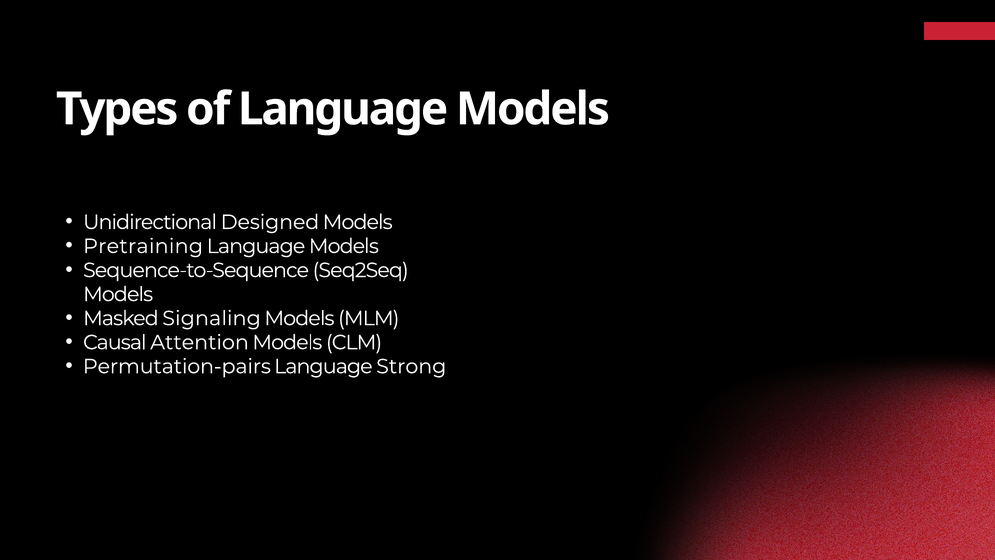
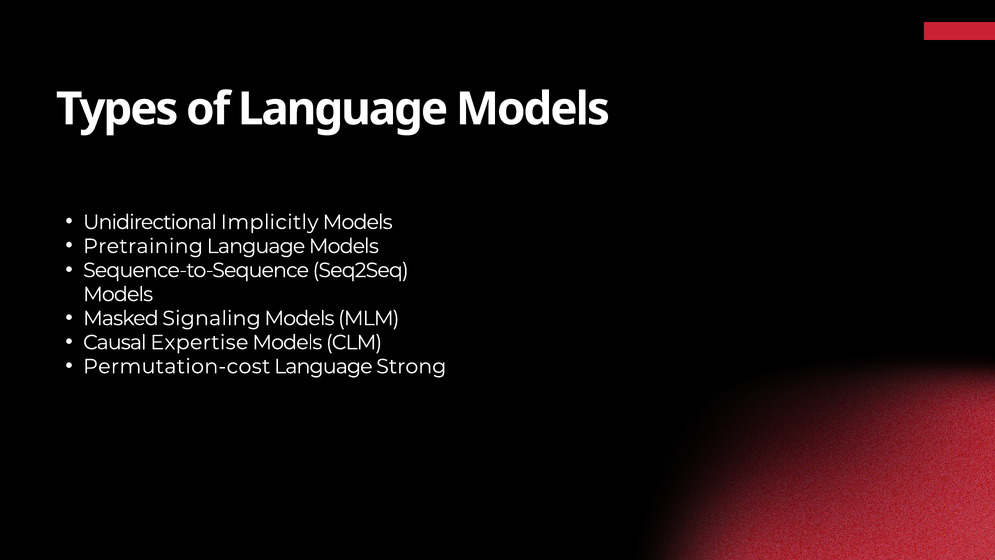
Designed: Designed -> Implicitly
Attention: Attention -> Expertise
Permutation-pairs: Permutation-pairs -> Permutation-cost
